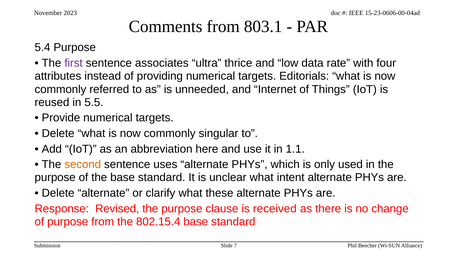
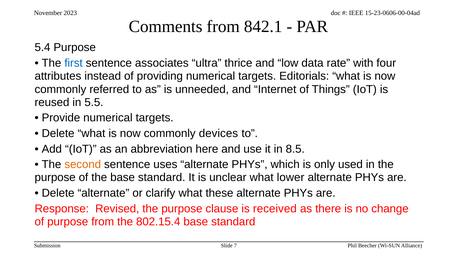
803.1: 803.1 -> 842.1
first colour: purple -> blue
singular: singular -> devices
1.1: 1.1 -> 8.5
intent: intent -> lower
